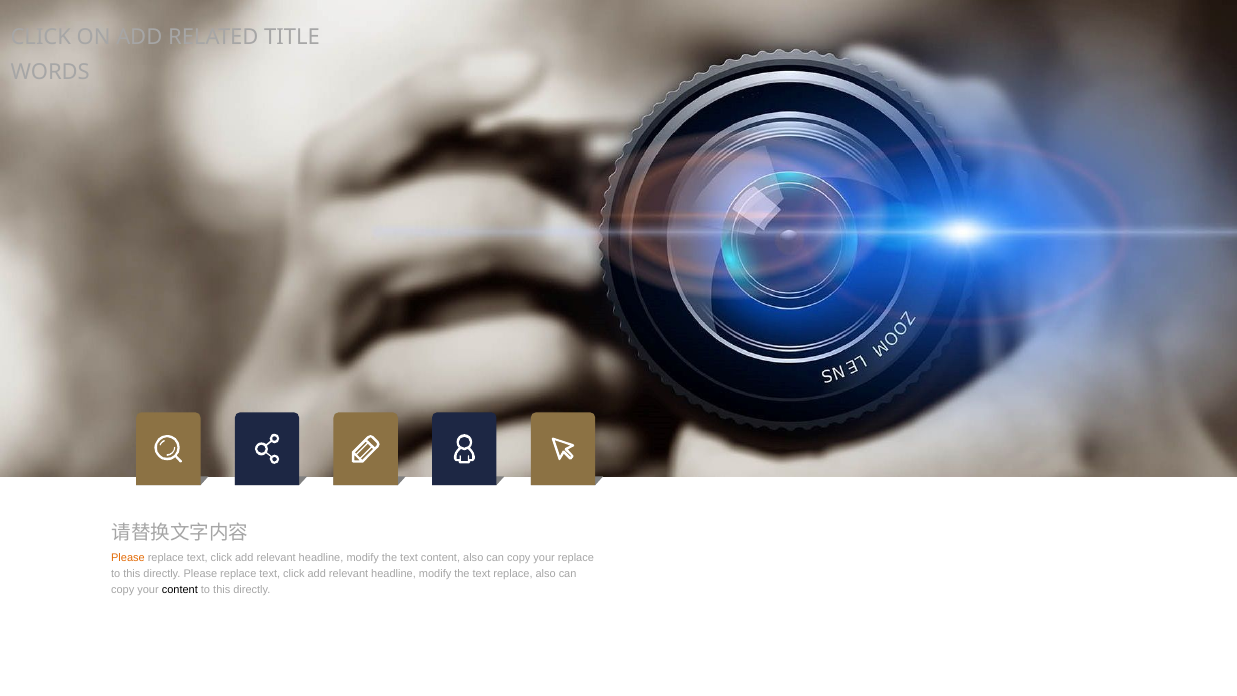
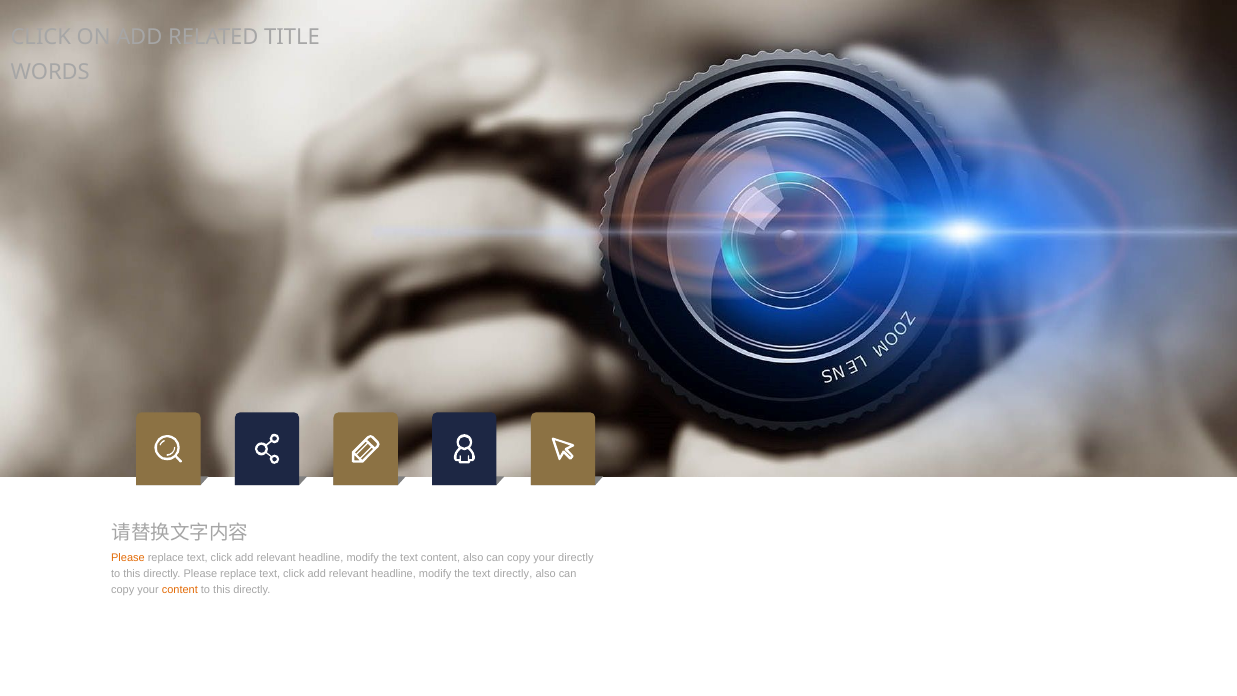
your replace: replace -> directly
text replace: replace -> directly
content at (180, 589) colour: black -> orange
